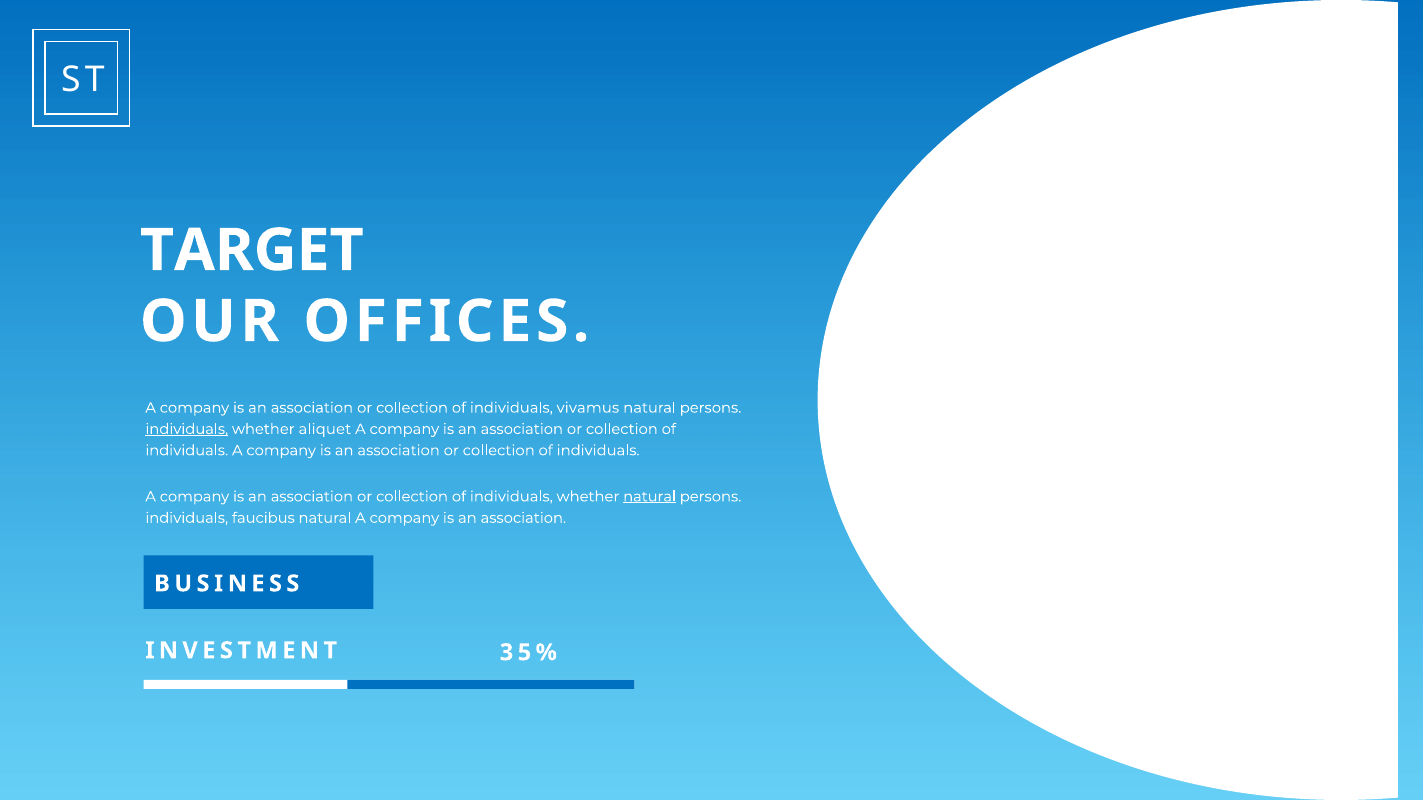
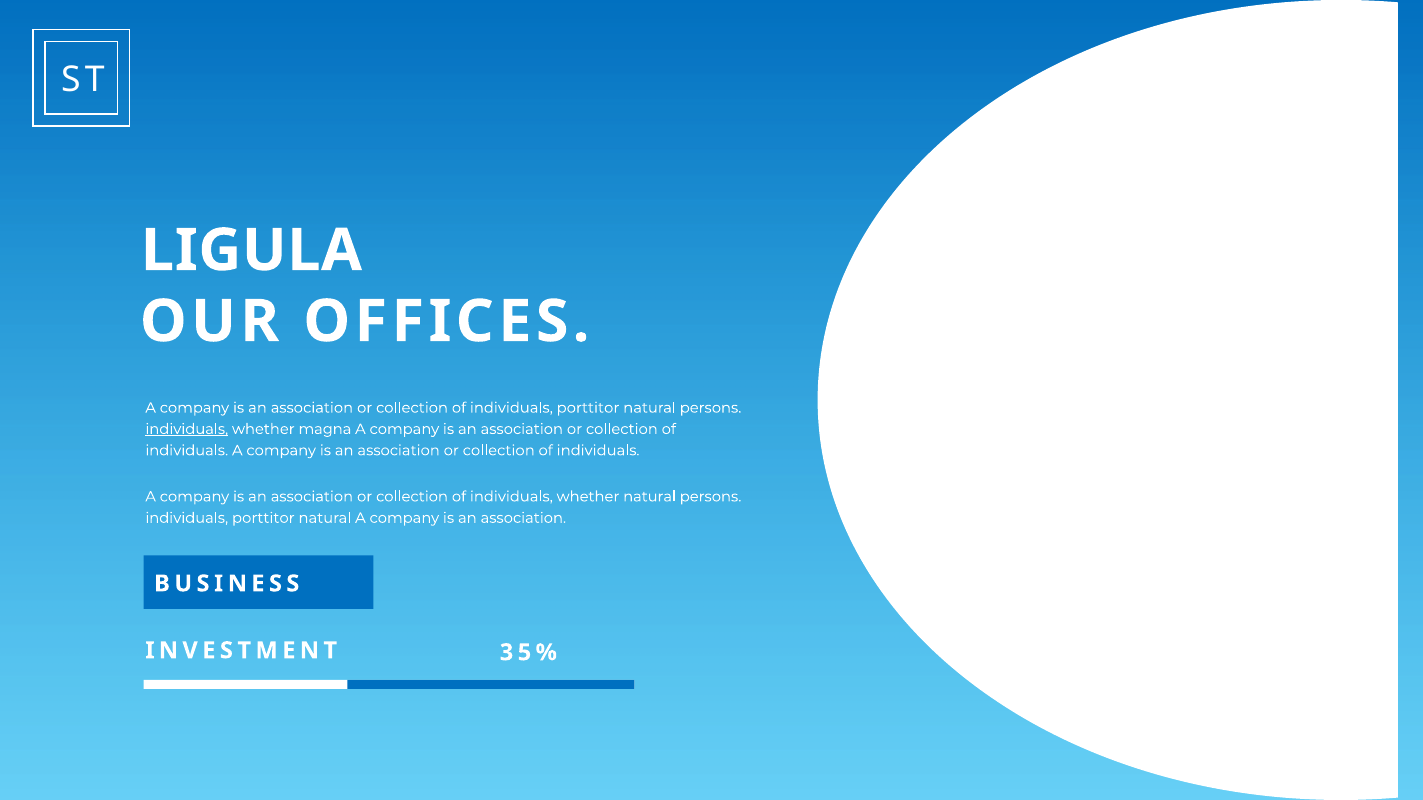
TARGET: TARGET -> LIGULA
of individuals vivamus: vivamus -> porttitor
aliquet: aliquet -> magna
natural at (650, 497) underline: present -> none
faucibus at (263, 518): faucibus -> porttitor
